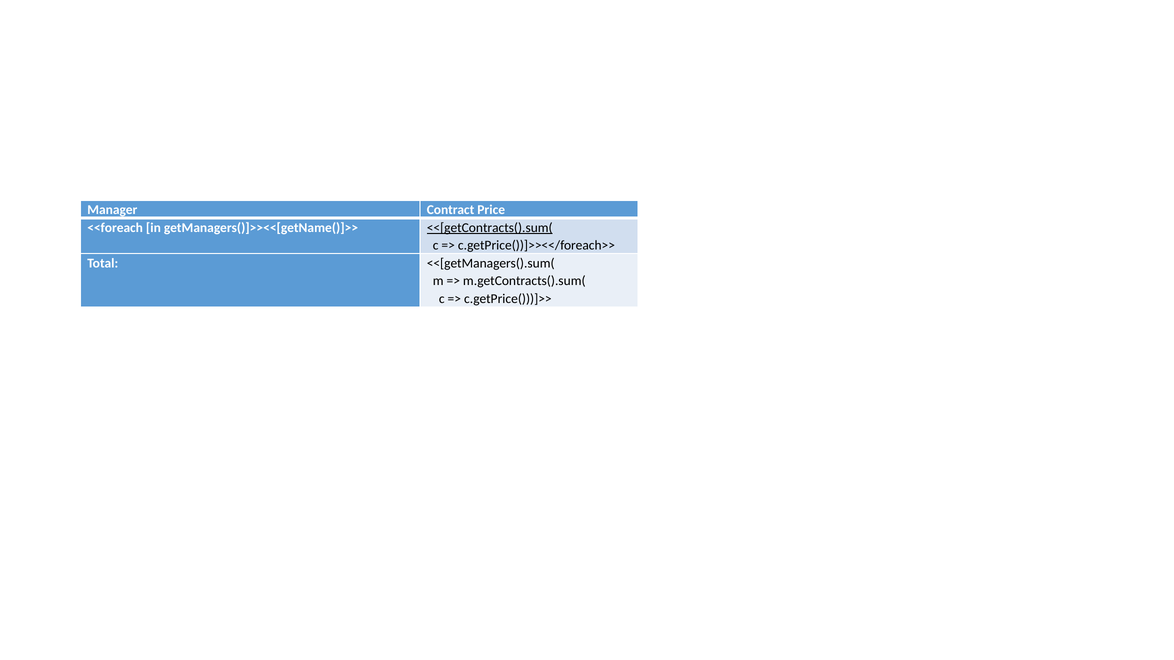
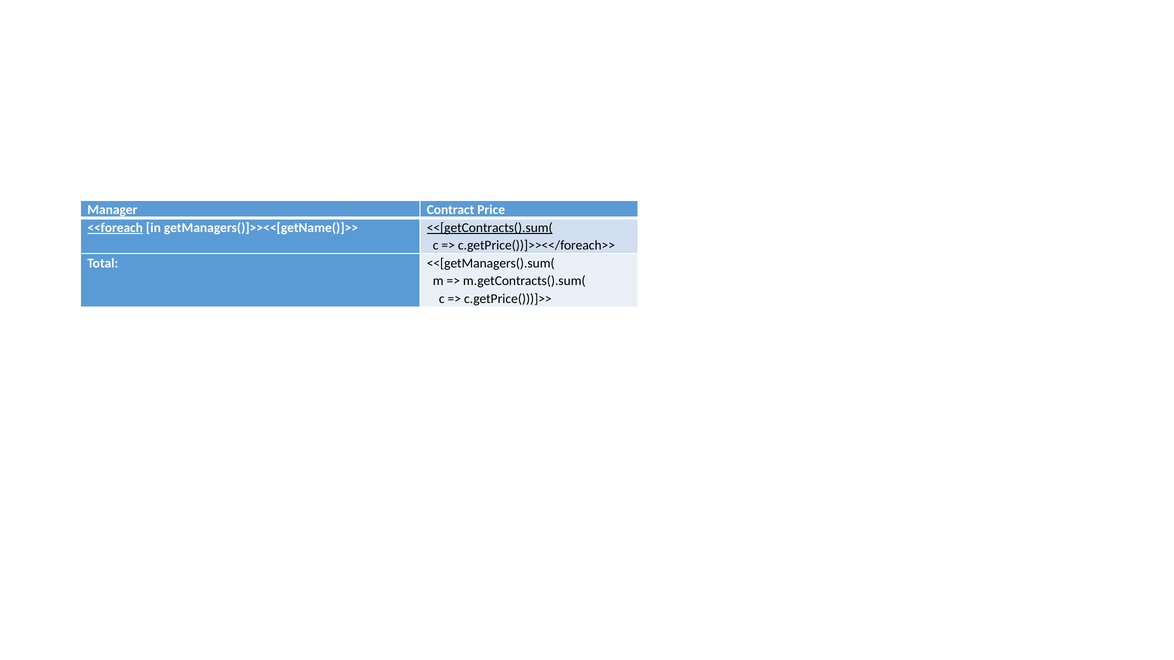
<<foreach underline: none -> present
